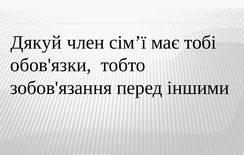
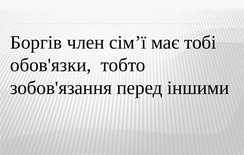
Дякуй: Дякуй -> Боргів
